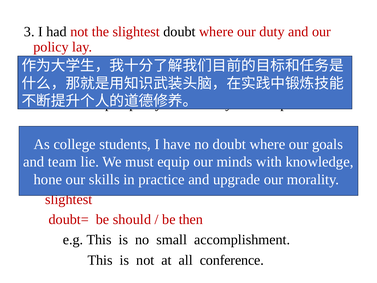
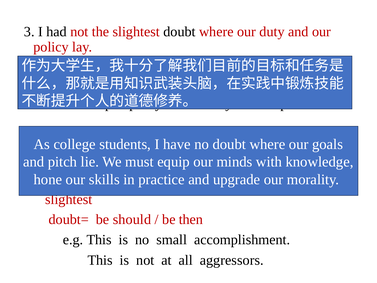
team: team -> pitch
conference: conference -> aggressors
